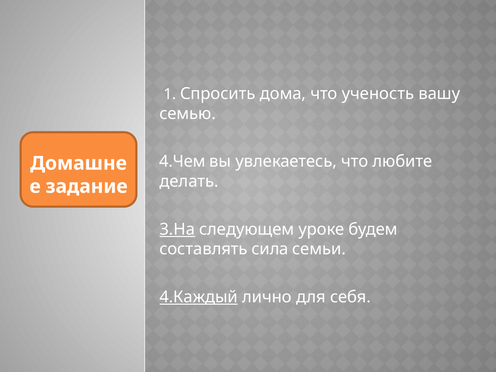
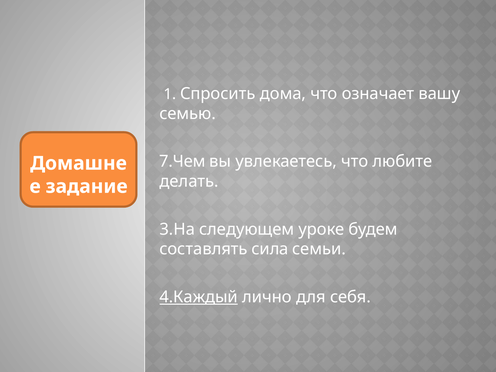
ученость: ученость -> означает
4.Чем: 4.Чем -> 7.Чем
3.На underline: present -> none
